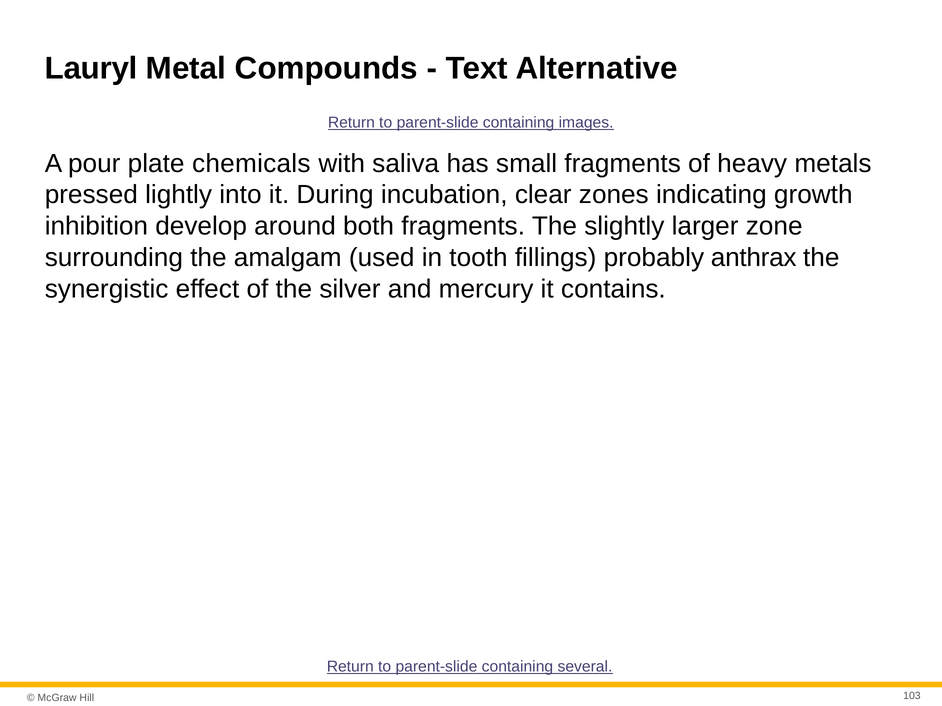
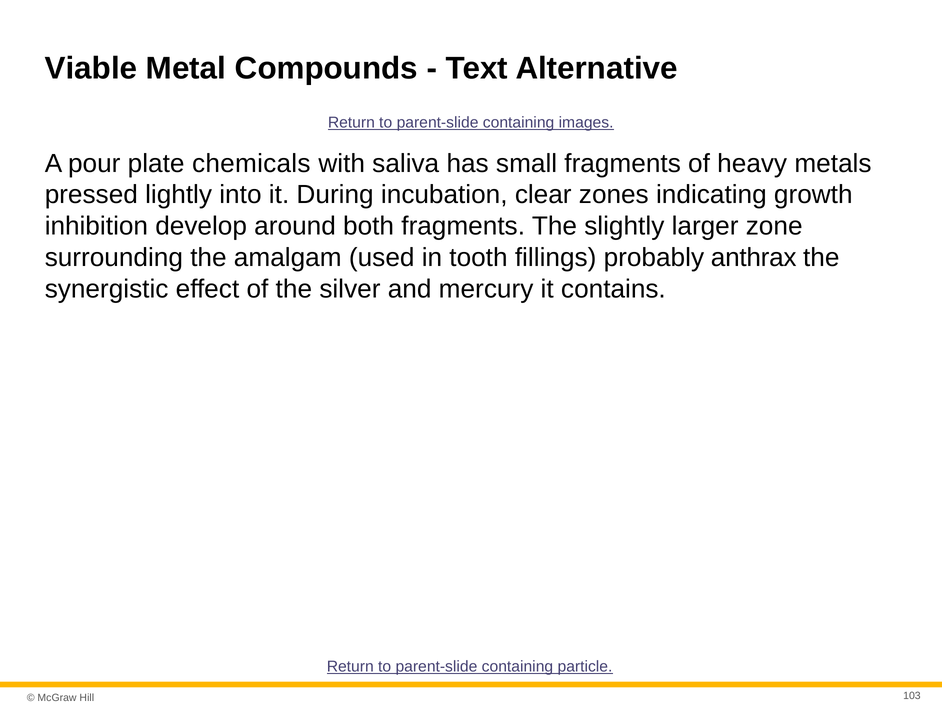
Lauryl: Lauryl -> Viable
several: several -> particle
